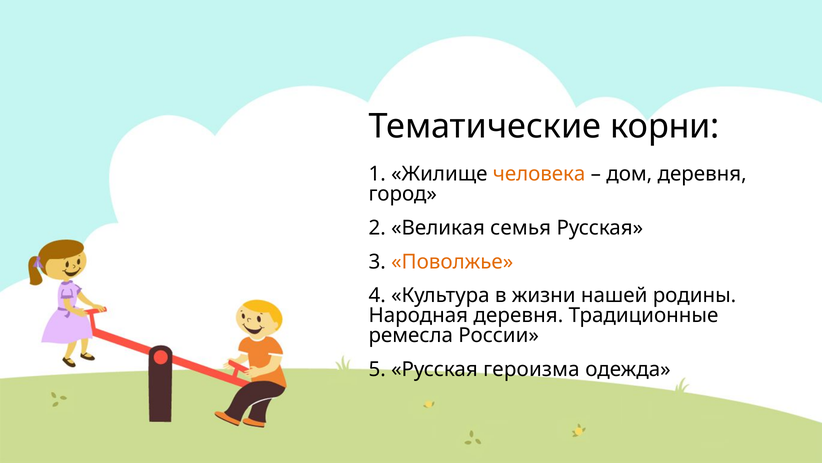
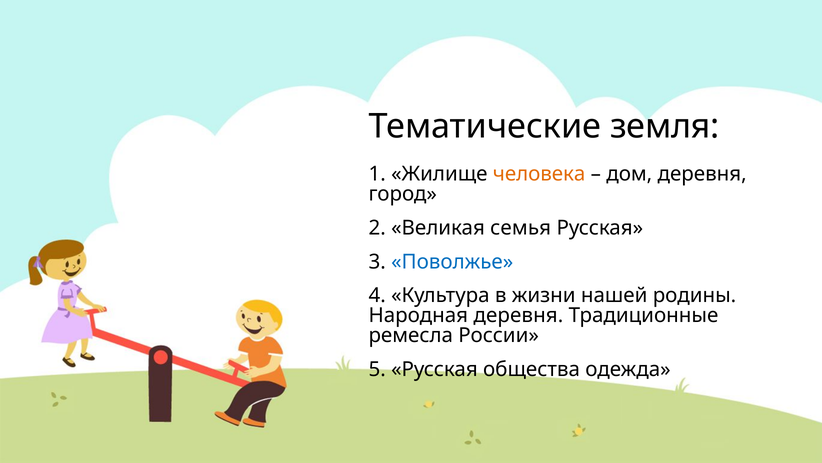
корни: корни -> земля
Поволжье colour: orange -> blue
героизма: героизма -> общества
